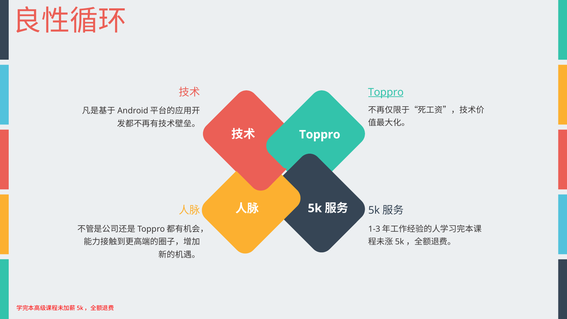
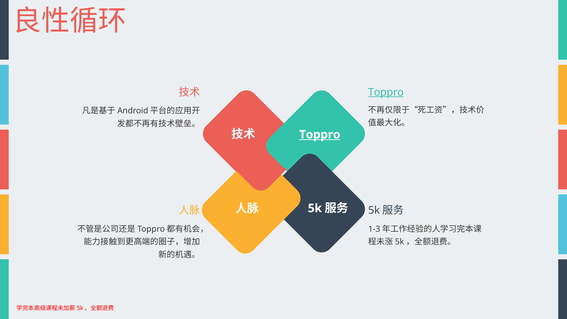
Toppro at (320, 135) underline: none -> present
